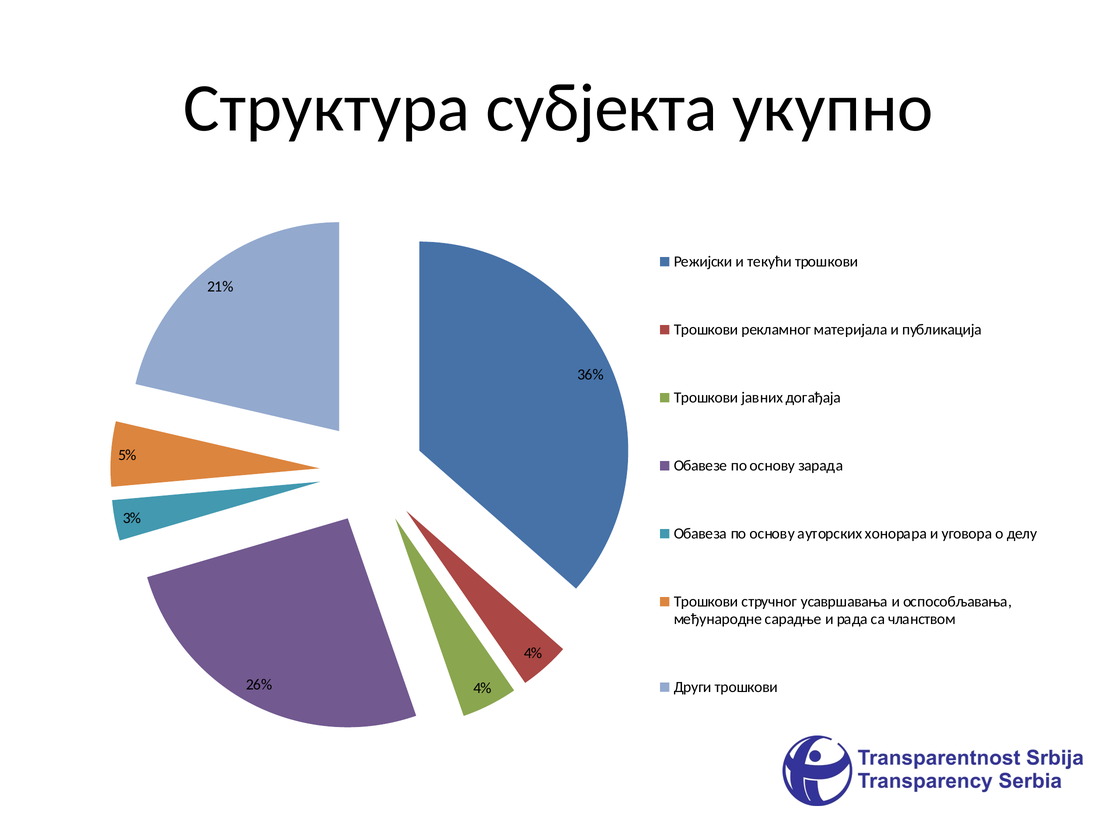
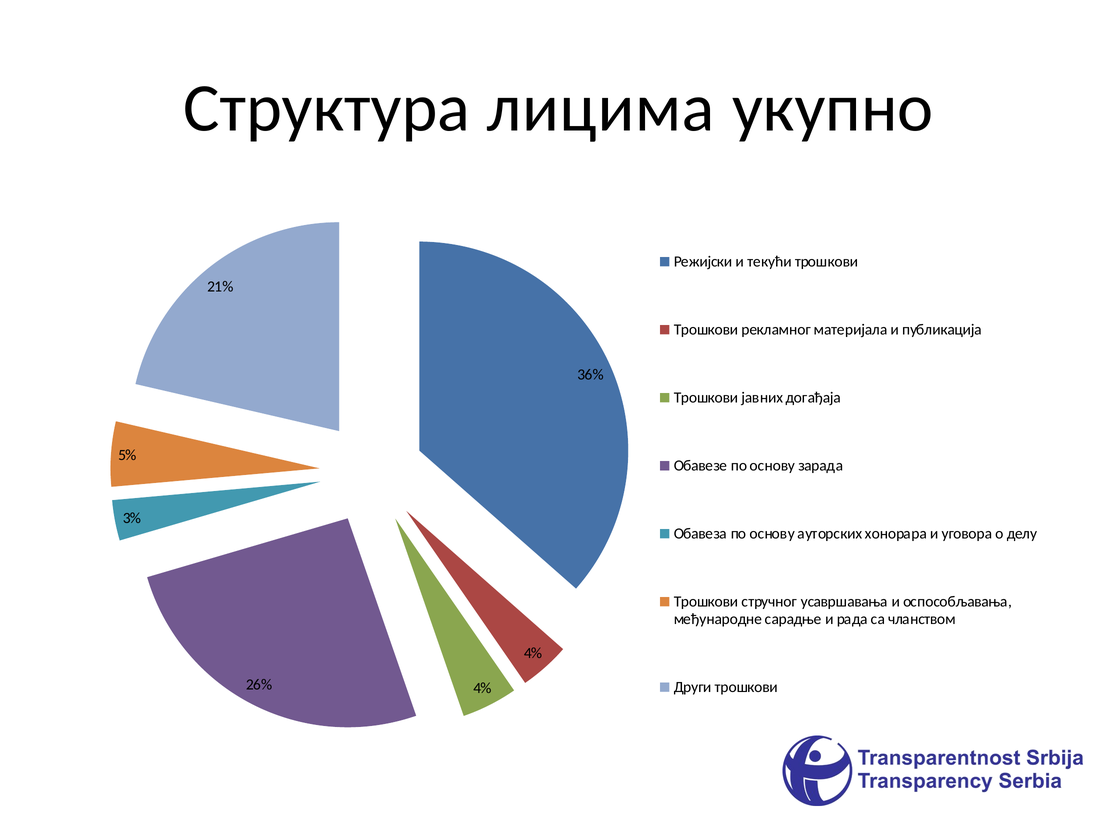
субјекта: субјекта -> лицима
